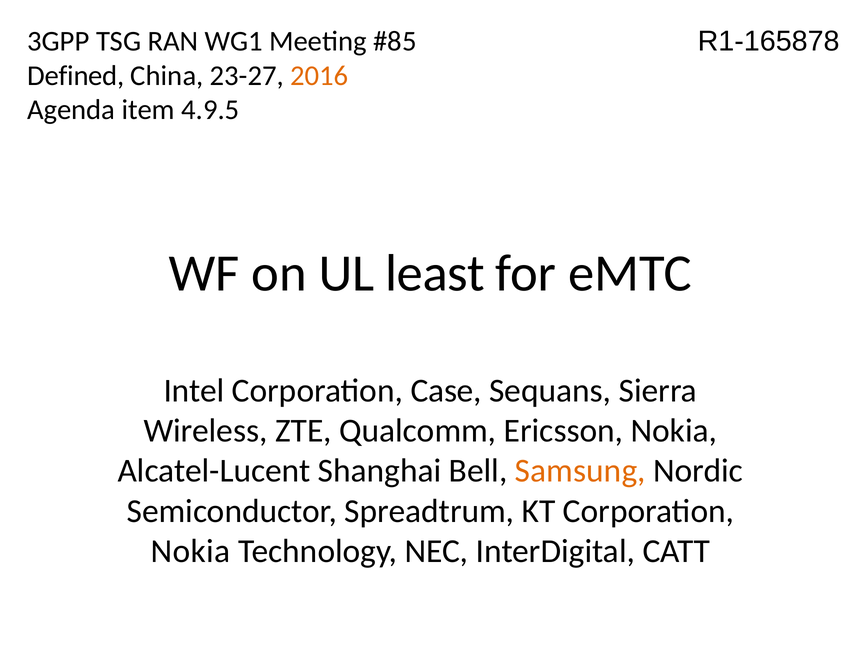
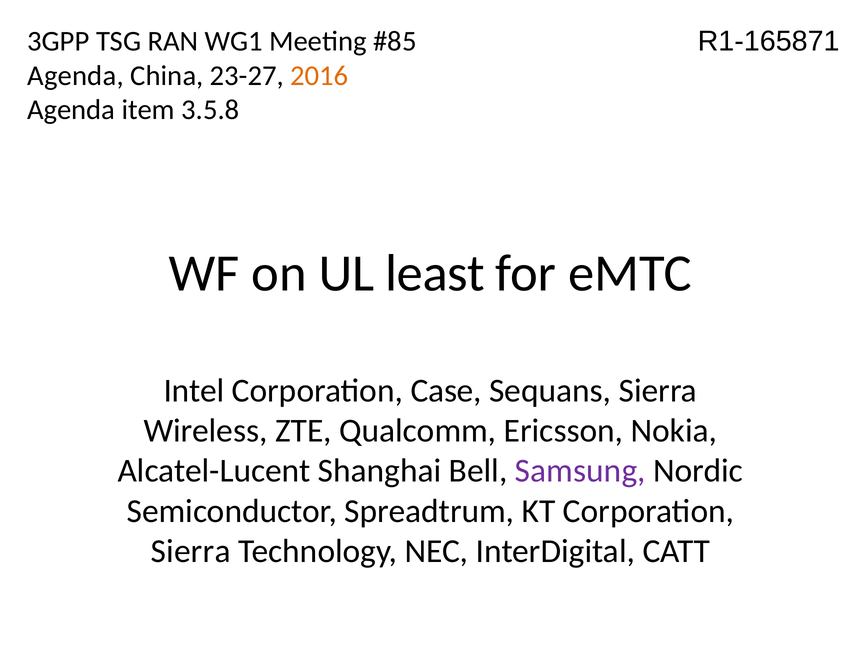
R1-165878: R1-165878 -> R1-165871
Defined at (76, 76): Defined -> Agenda
4.9.5: 4.9.5 -> 3.5.8
Samsung colour: orange -> purple
Nokia at (191, 552): Nokia -> Sierra
